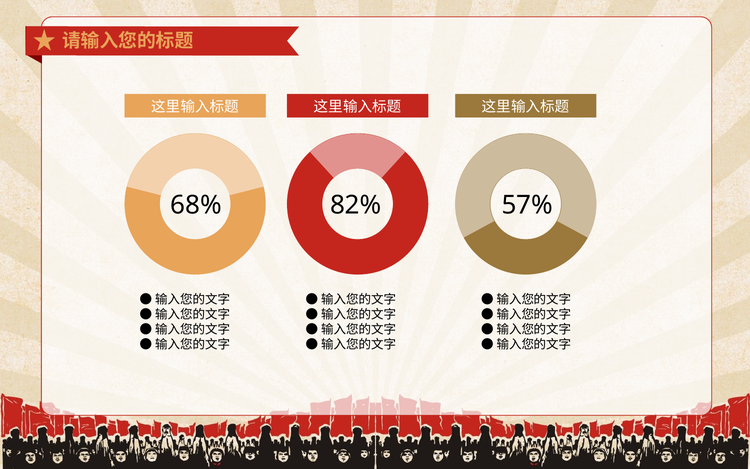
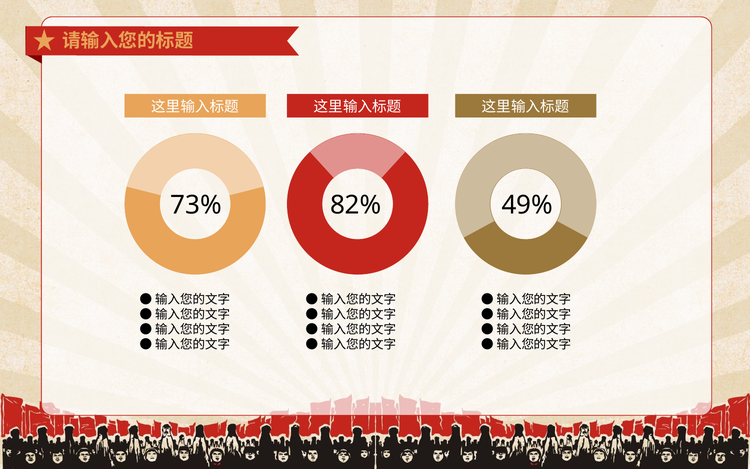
68%: 68% -> 73%
57%: 57% -> 49%
